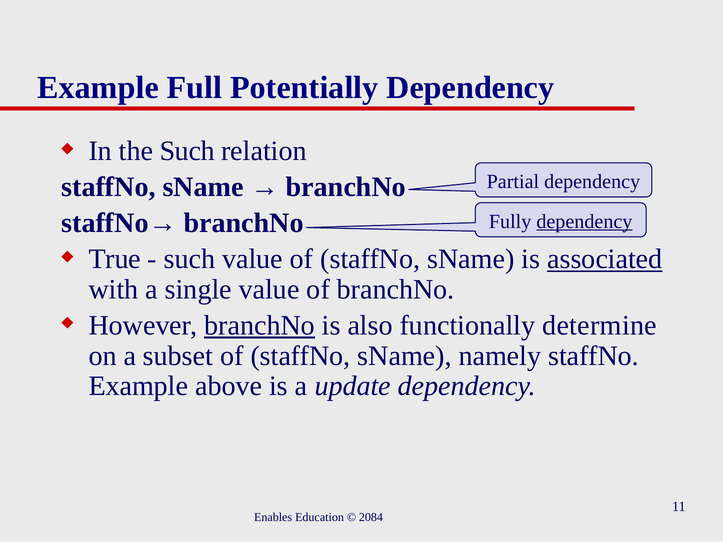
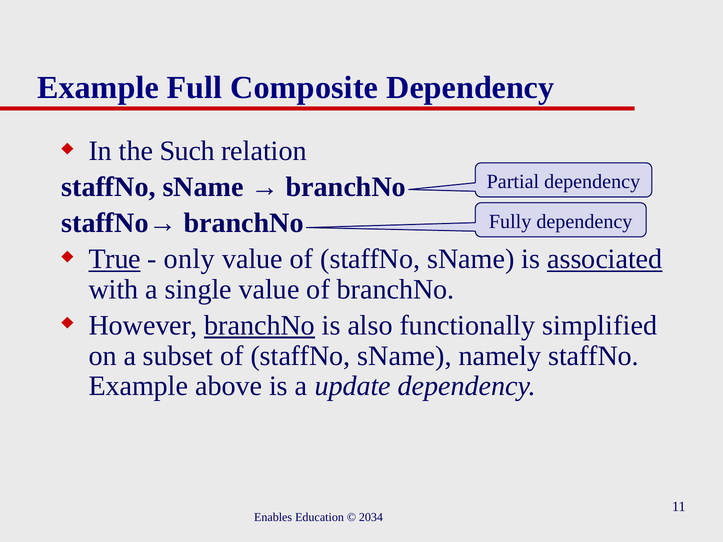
Potentially: Potentially -> Composite
dependency at (584, 222) underline: present -> none
True underline: none -> present
such at (189, 259): such -> only
determine: determine -> simplified
2084: 2084 -> 2034
